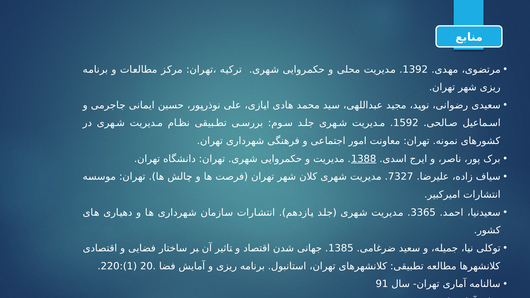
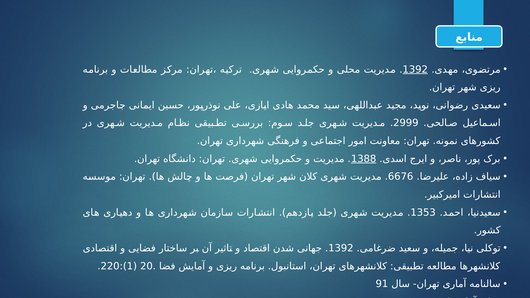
1392 at (415, 69) underline: none -> present
1592: 1592 -> 2999
7327: 7327 -> 6676
3365: 3365 -> 1353
1385 at (341, 248): 1385 -> 1392
